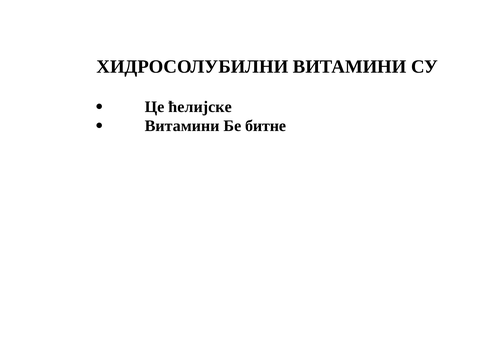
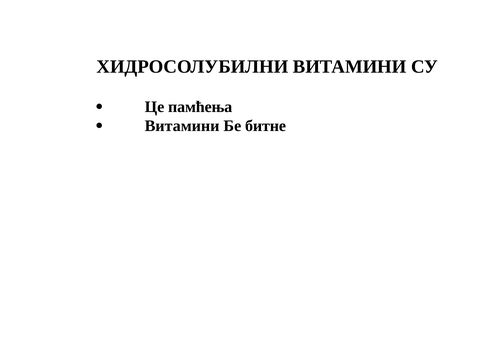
ћелијске: ћелијске -> памћења
